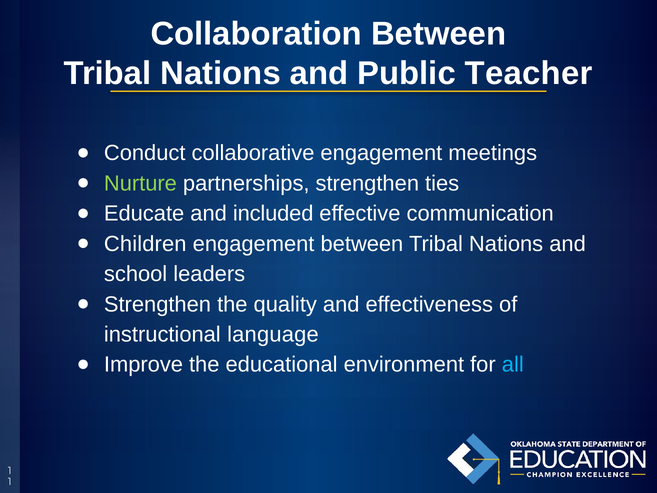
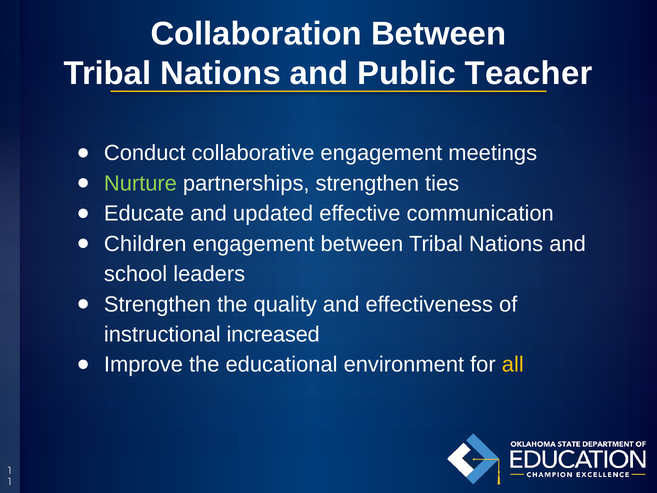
included: included -> updated
language: language -> increased
all colour: light blue -> yellow
